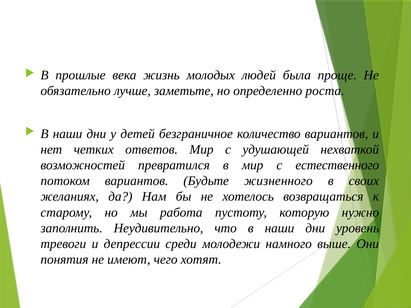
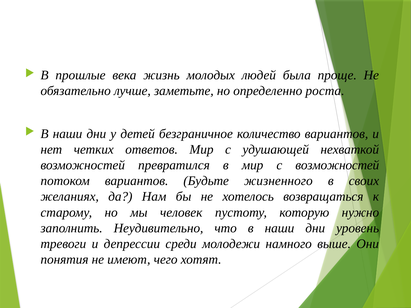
с естественного: естественного -> возможностей
работа: работа -> человек
